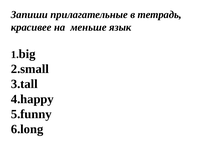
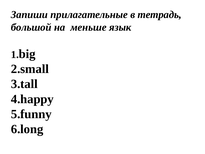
красивее: красивее -> большой
